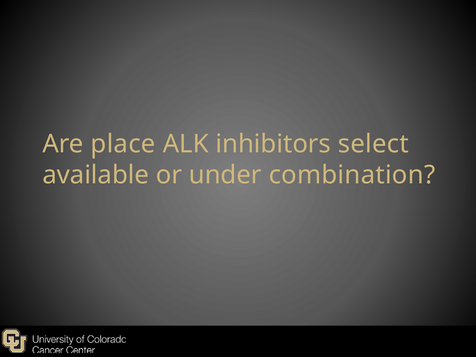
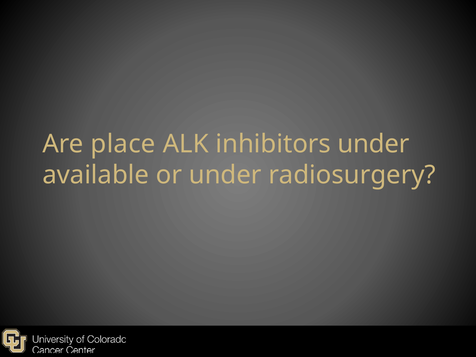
inhibitors select: select -> under
combination: combination -> radiosurgery
